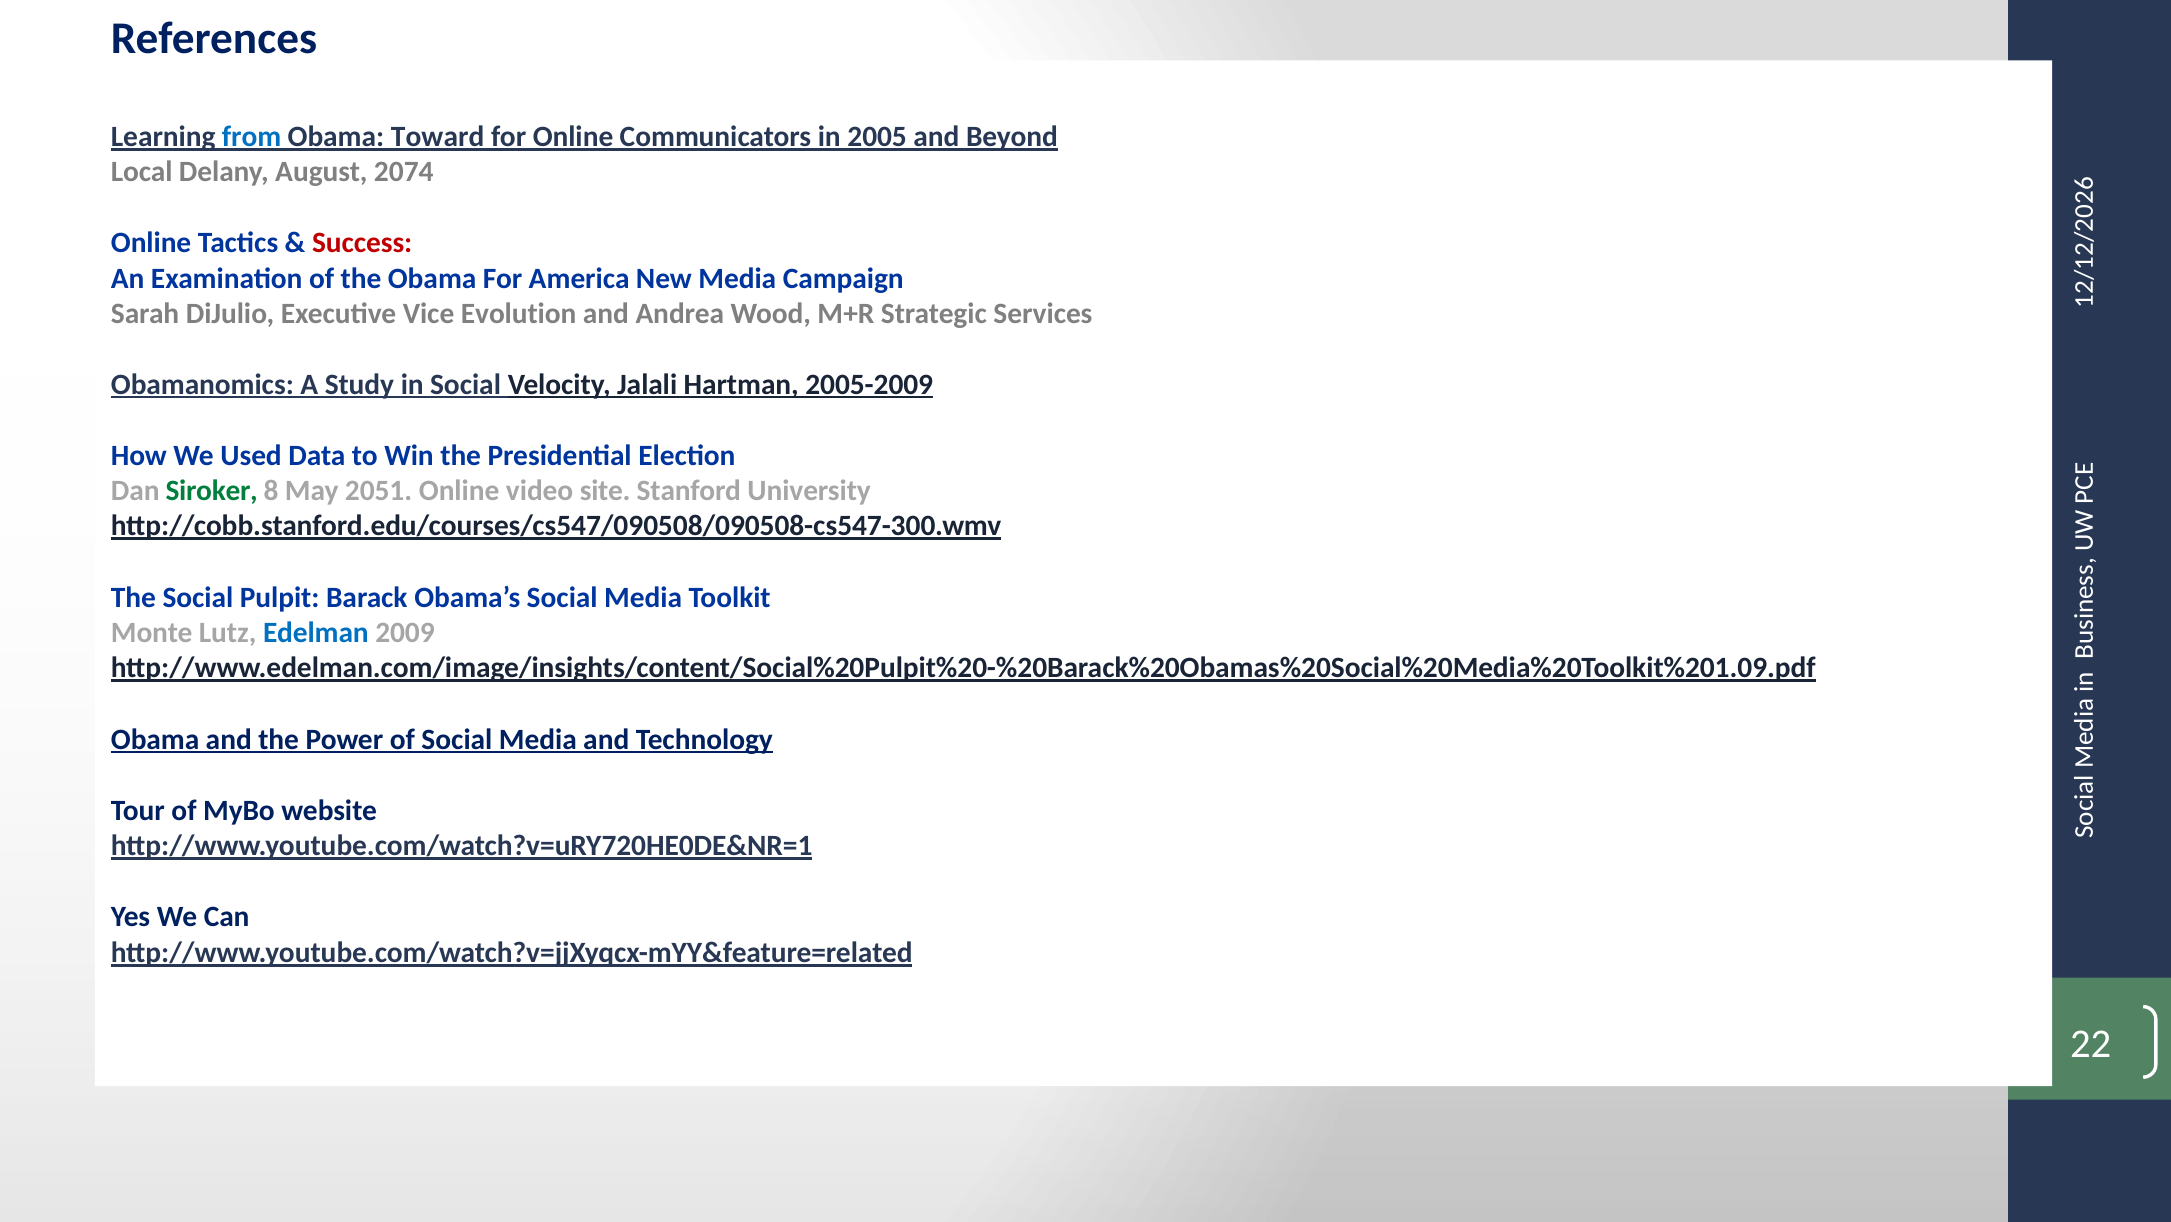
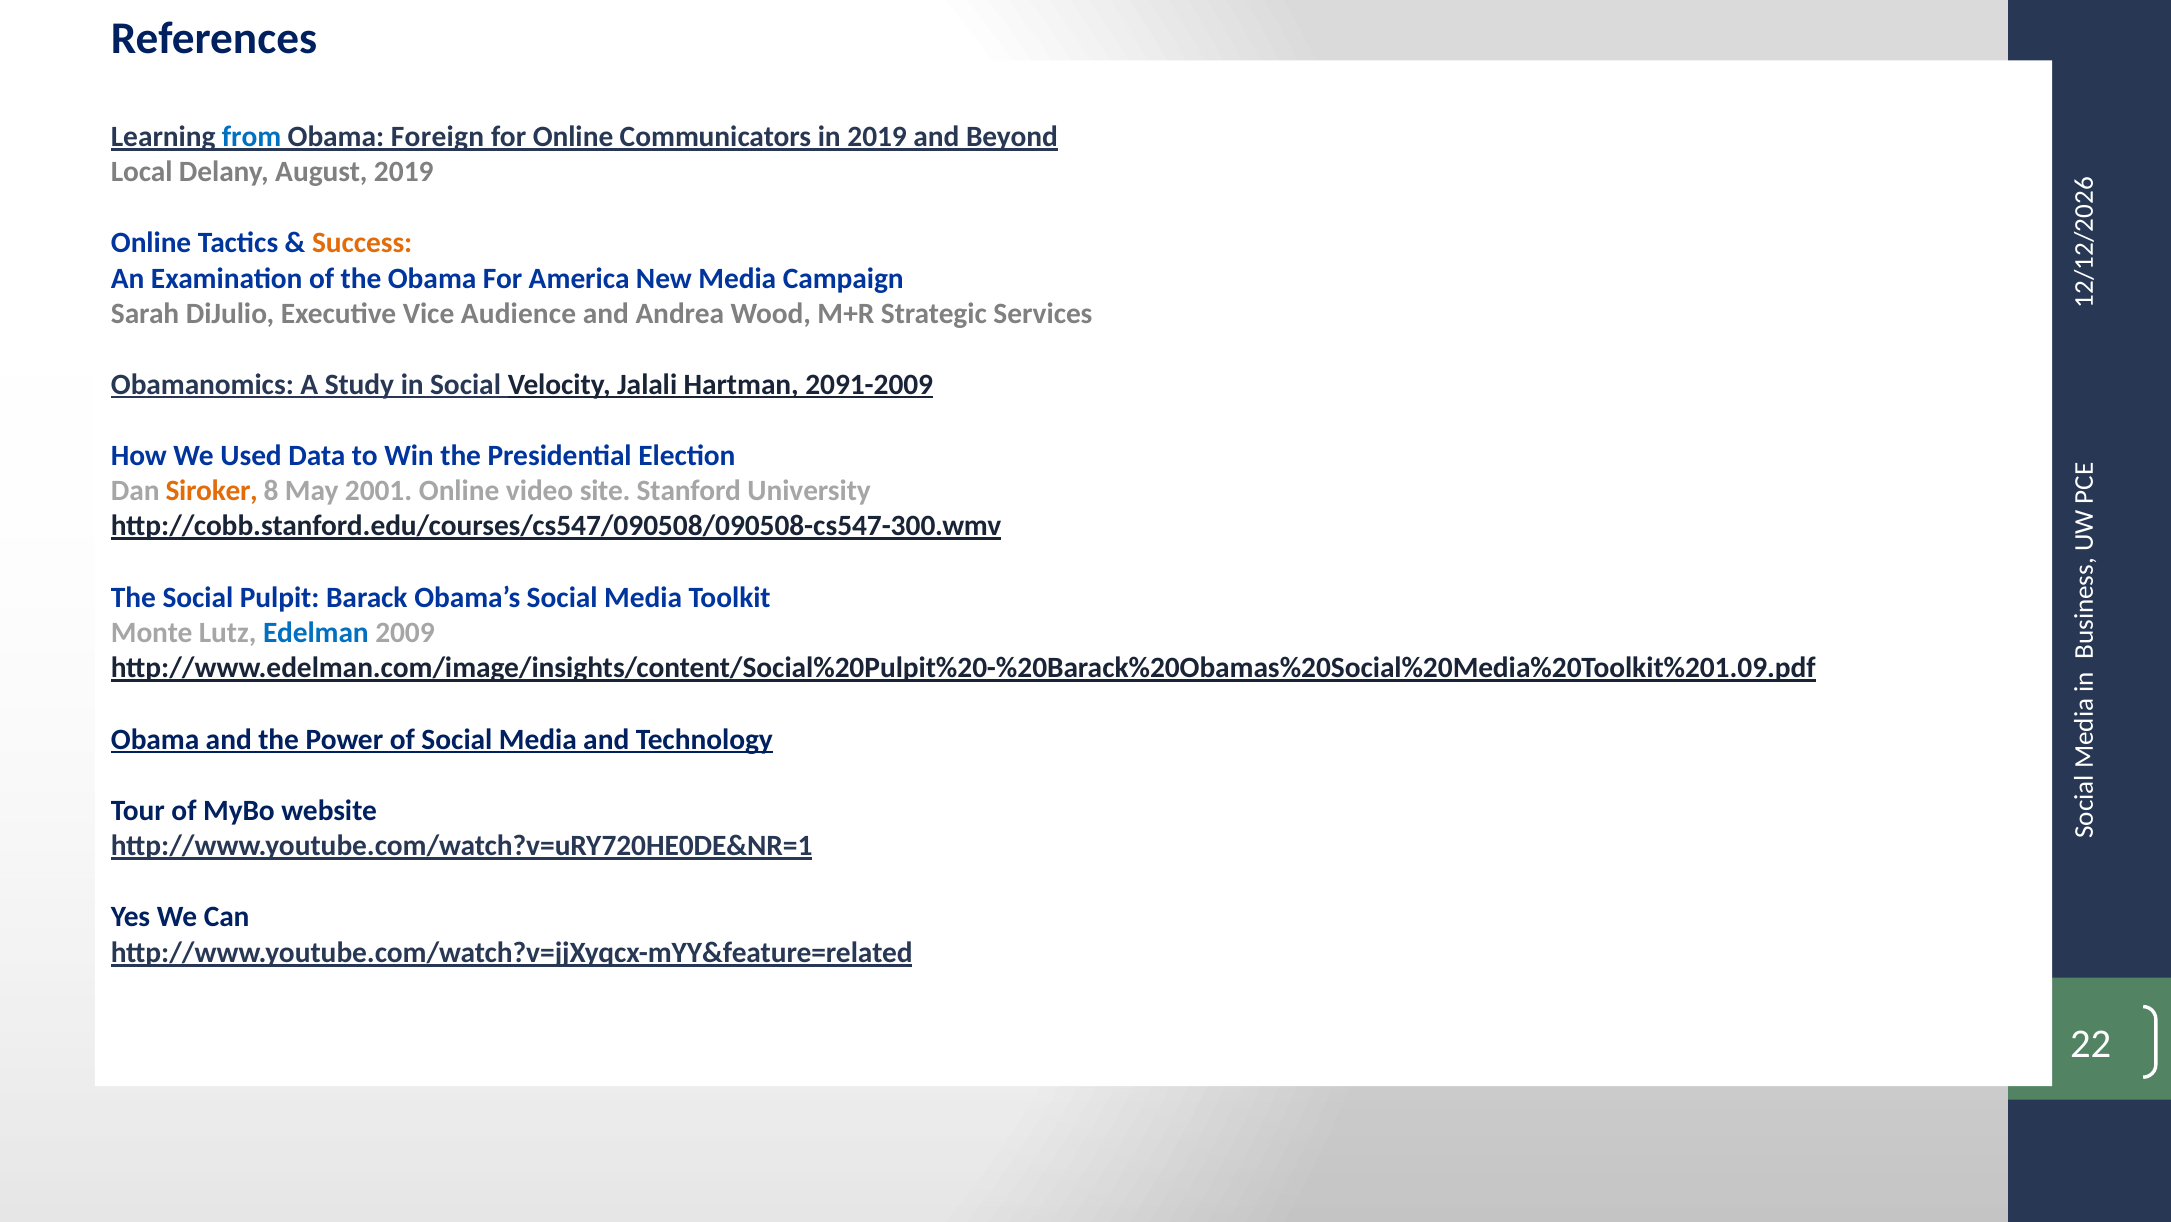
Toward: Toward -> Foreign
in 2005: 2005 -> 2019
August 2074: 2074 -> 2019
Success colour: red -> orange
Evolution: Evolution -> Audience
2005-2009: 2005-2009 -> 2091-2009
Siroker colour: green -> orange
2051: 2051 -> 2001
